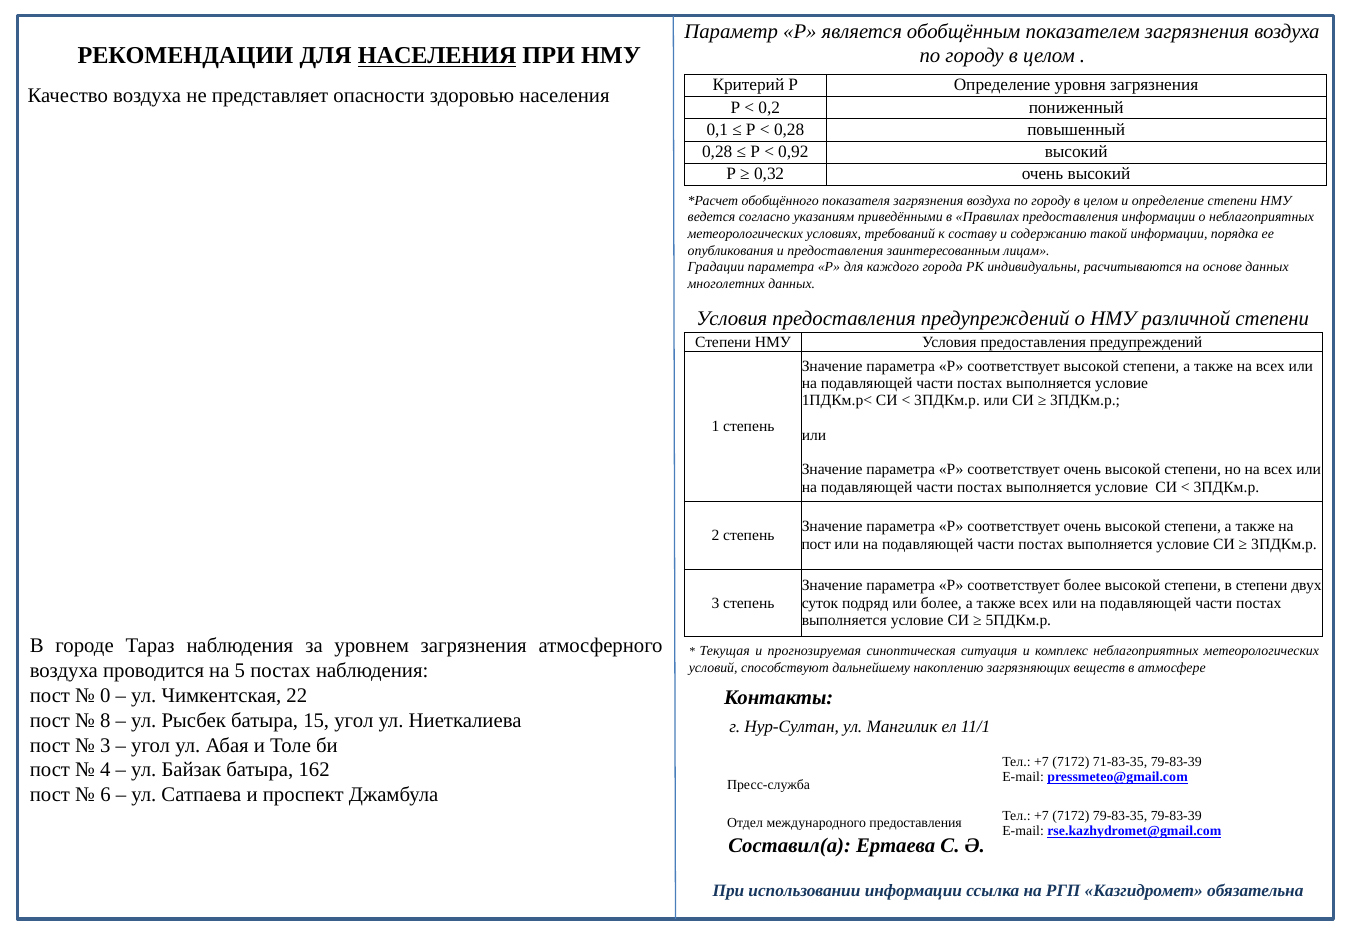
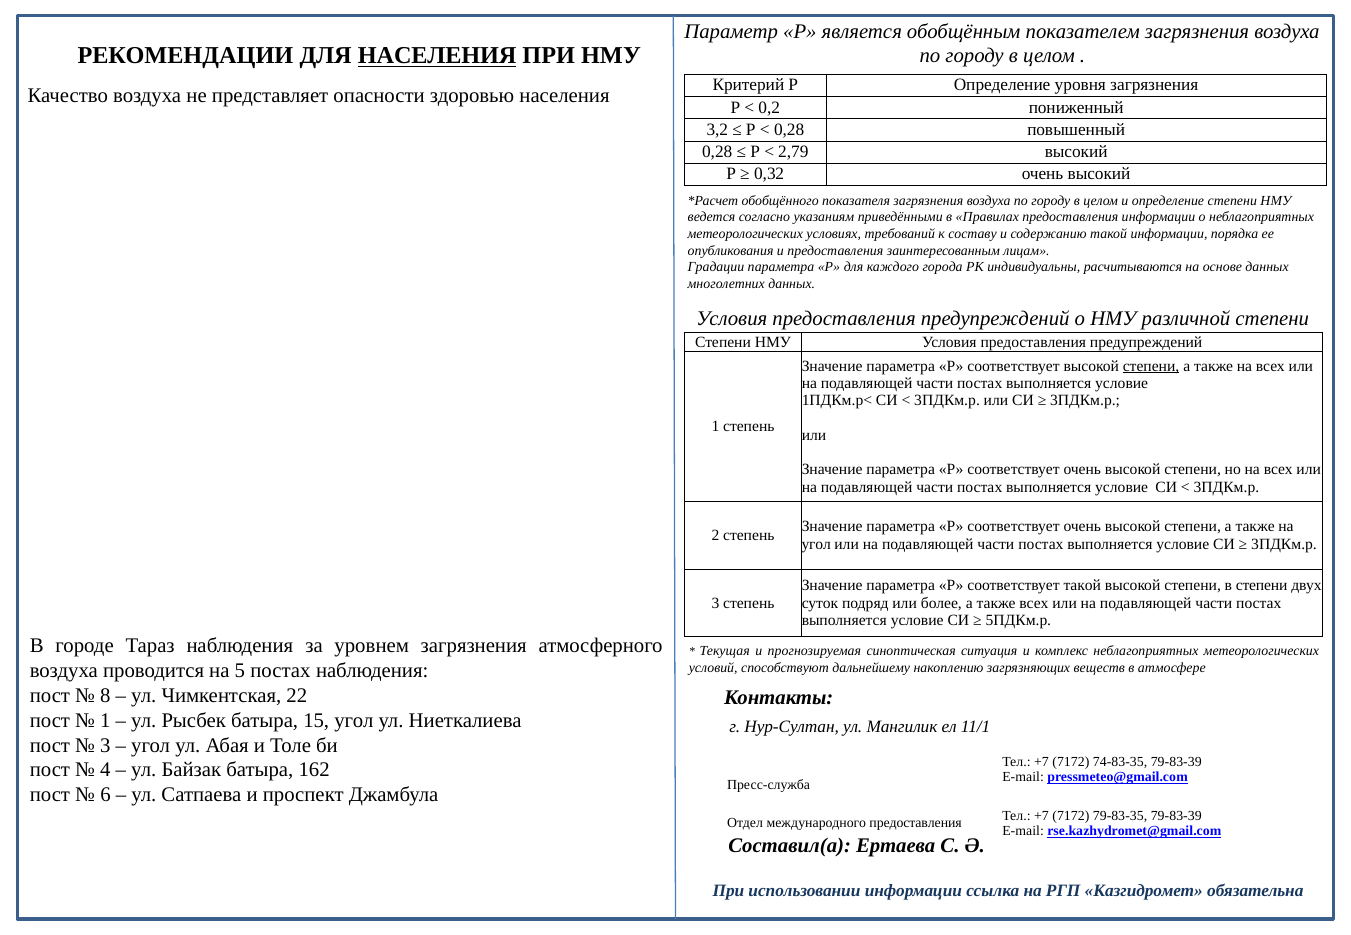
0,1: 0,1 -> 3,2
0,92: 0,92 -> 2,79
степени at (1151, 366) underline: none -> present
пост at (816, 544): пост -> угол
соответствует более: более -> такой
0: 0 -> 8
8 at (105, 720): 8 -> 1
71-83-35: 71-83-35 -> 74-83-35
